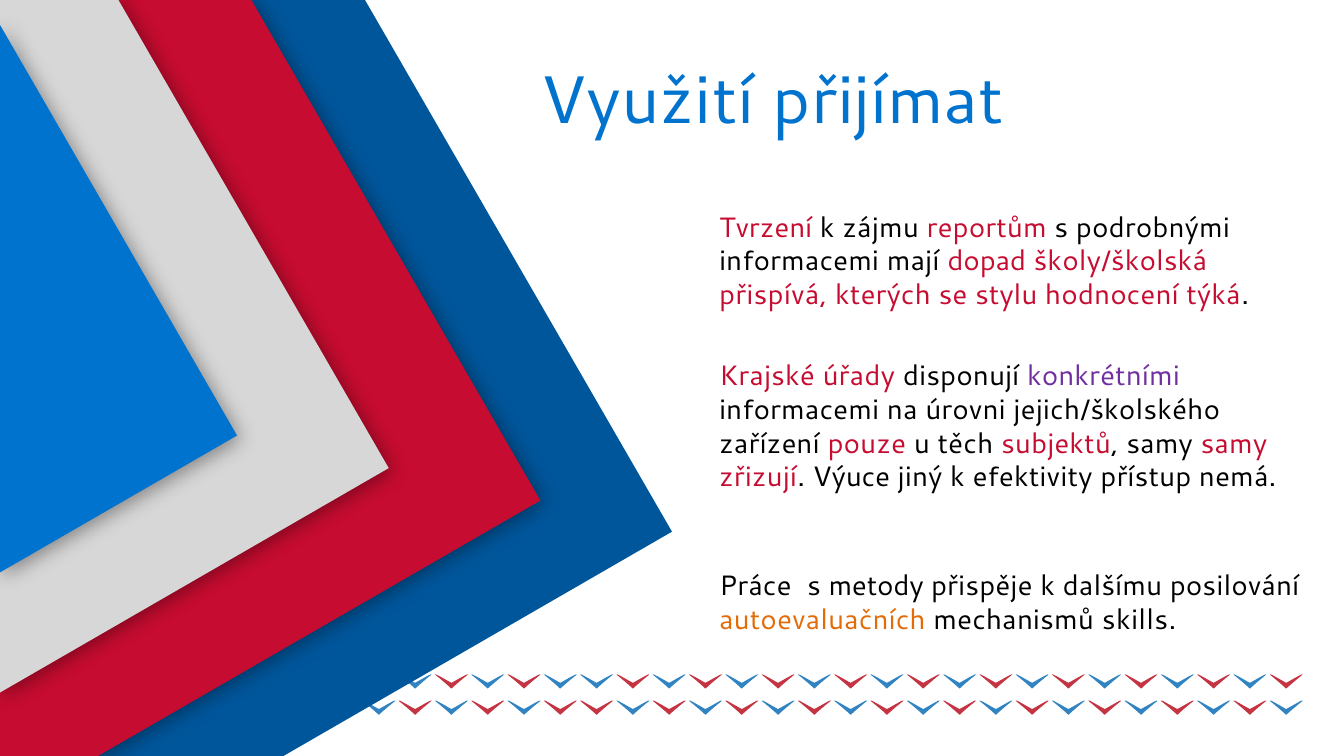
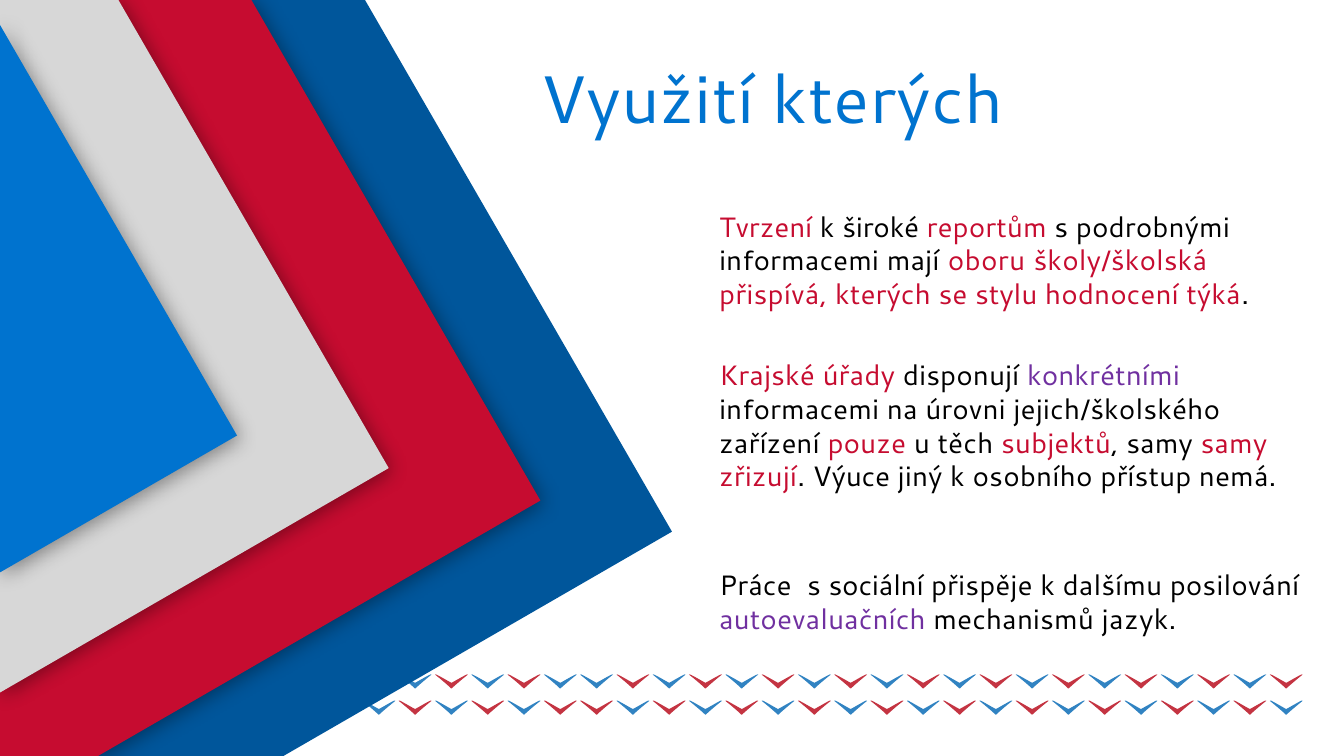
Využití přijímat: přijímat -> kterých
zájmu: zájmu -> široké
dopad: dopad -> oboru
efektivity: efektivity -> osobního
metody: metody -> sociální
autoevaluačních colour: orange -> purple
skills: skills -> jazyk
